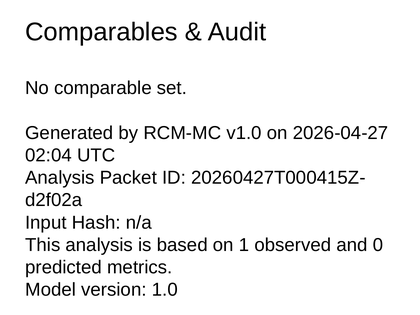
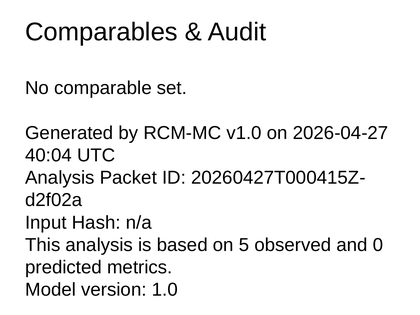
02:04: 02:04 -> 40:04
1: 1 -> 5
